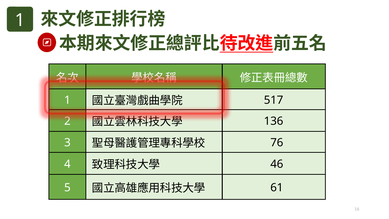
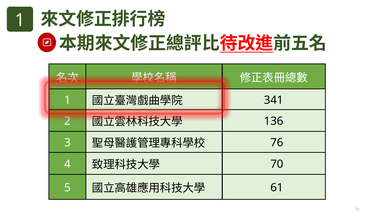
517: 517 -> 341
46: 46 -> 70
